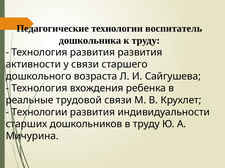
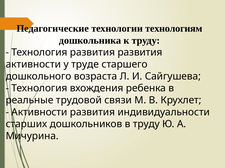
воспитатель: воспитатель -> технологиям
у связи: связи -> труде
Технологии at (39, 113): Технологии -> Активности
